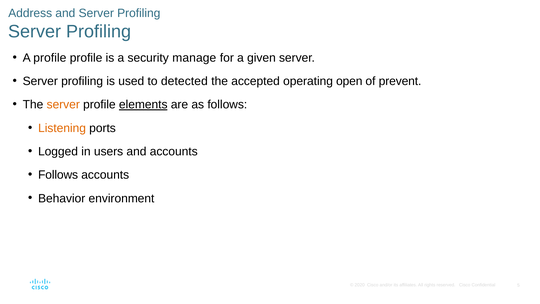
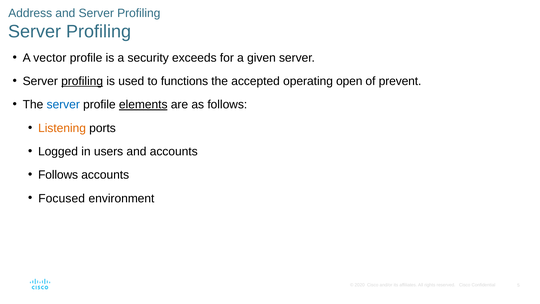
A profile: profile -> vector
manage: manage -> exceeds
profiling at (82, 81) underline: none -> present
detected: detected -> functions
server at (63, 105) colour: orange -> blue
Behavior: Behavior -> Focused
